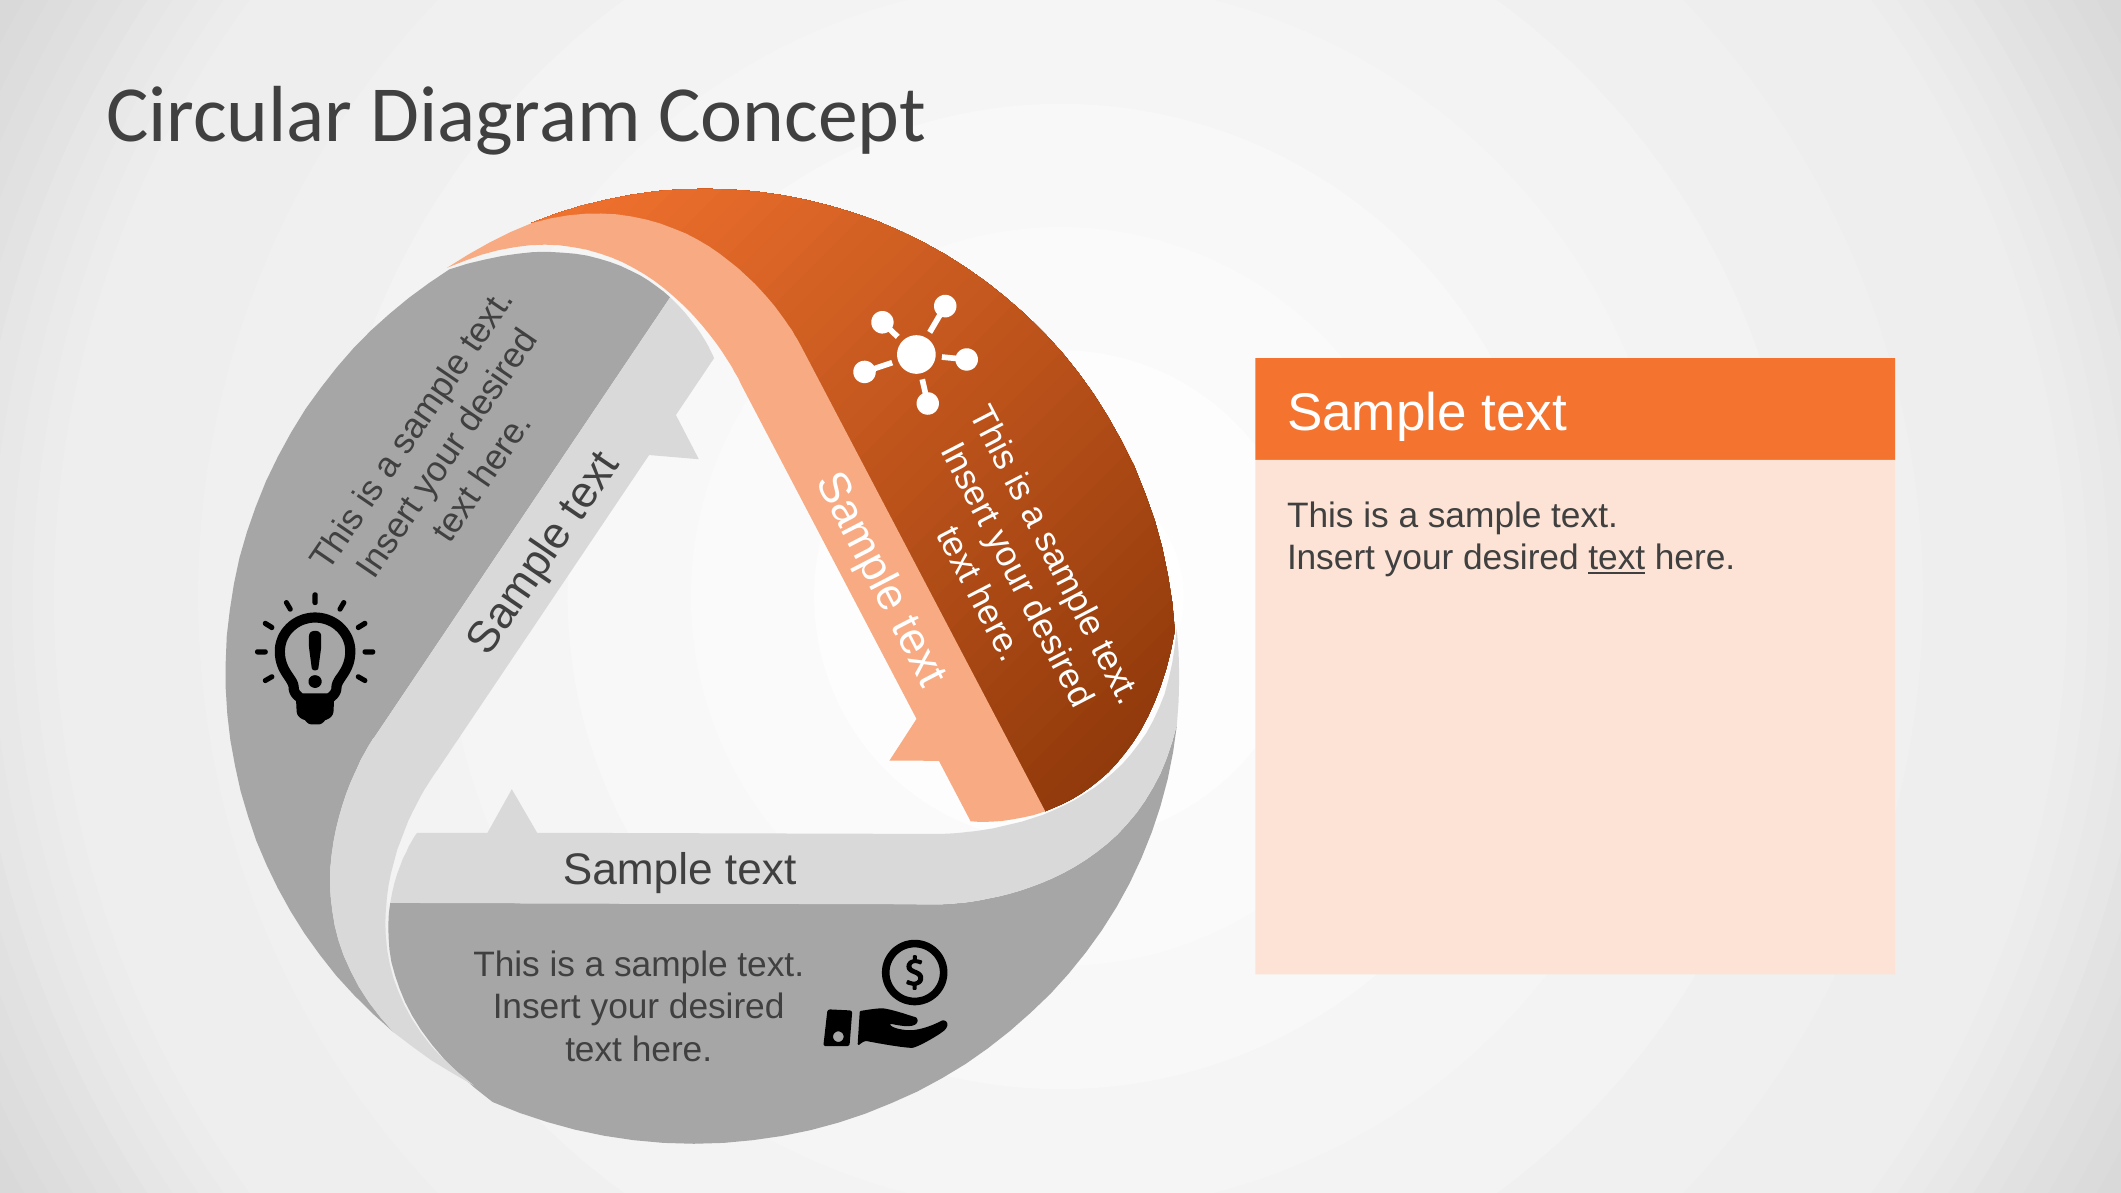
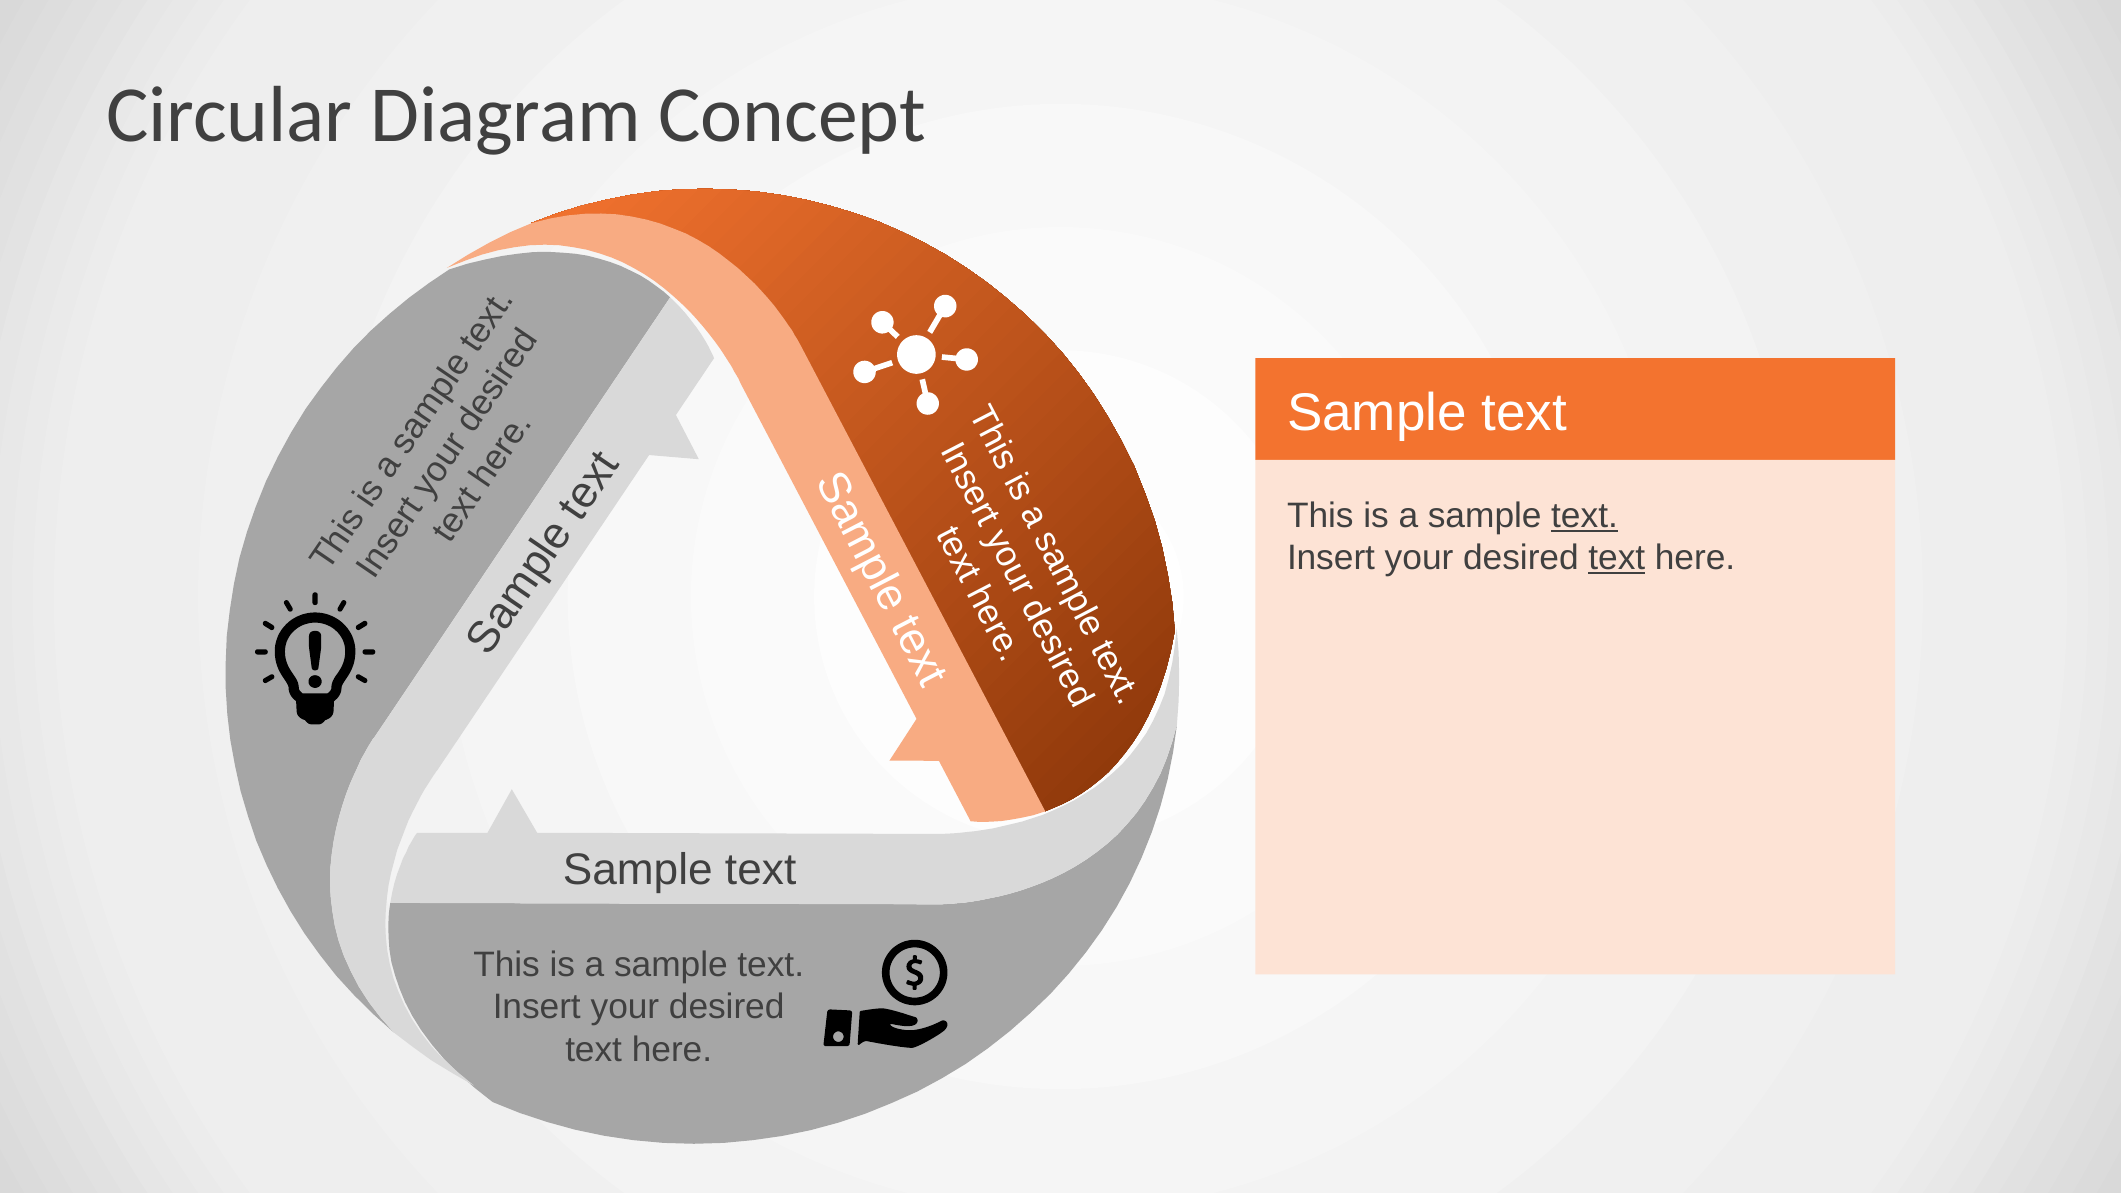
text at (1585, 516) underline: none -> present
